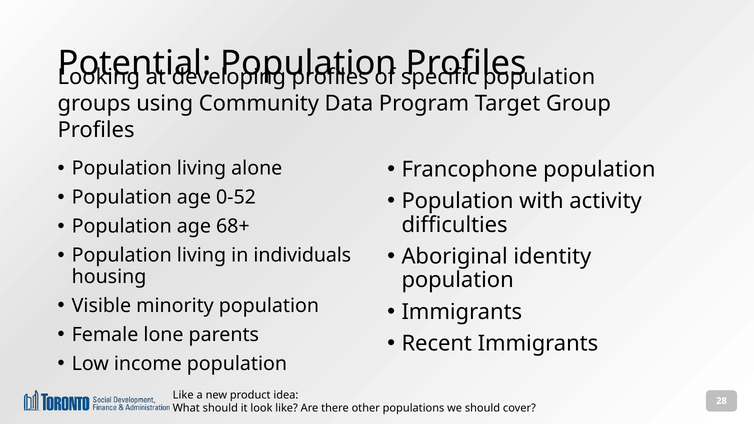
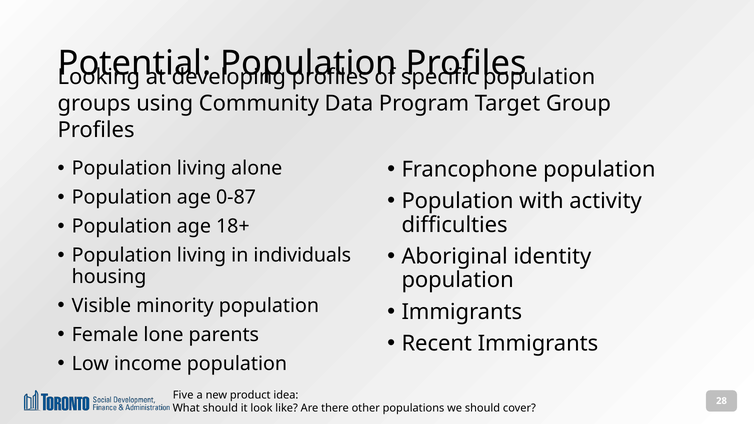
0-52: 0-52 -> 0-87
68+: 68+ -> 18+
Like at (183, 395): Like -> Five
